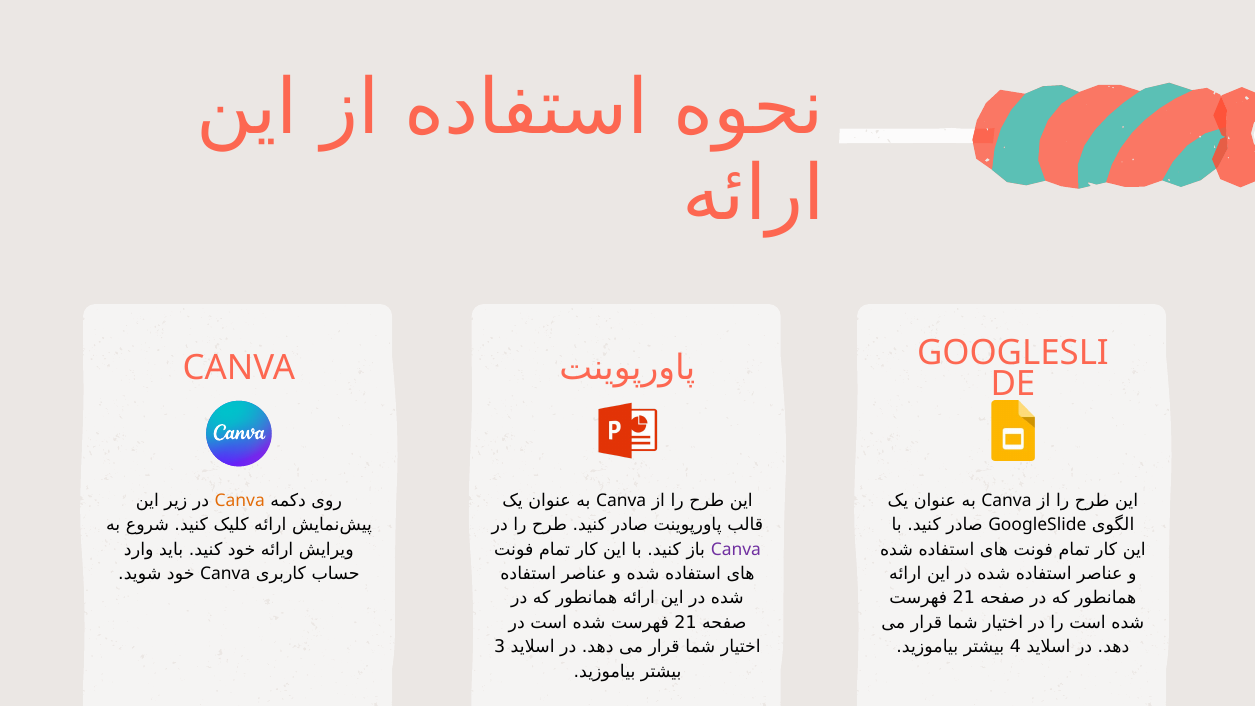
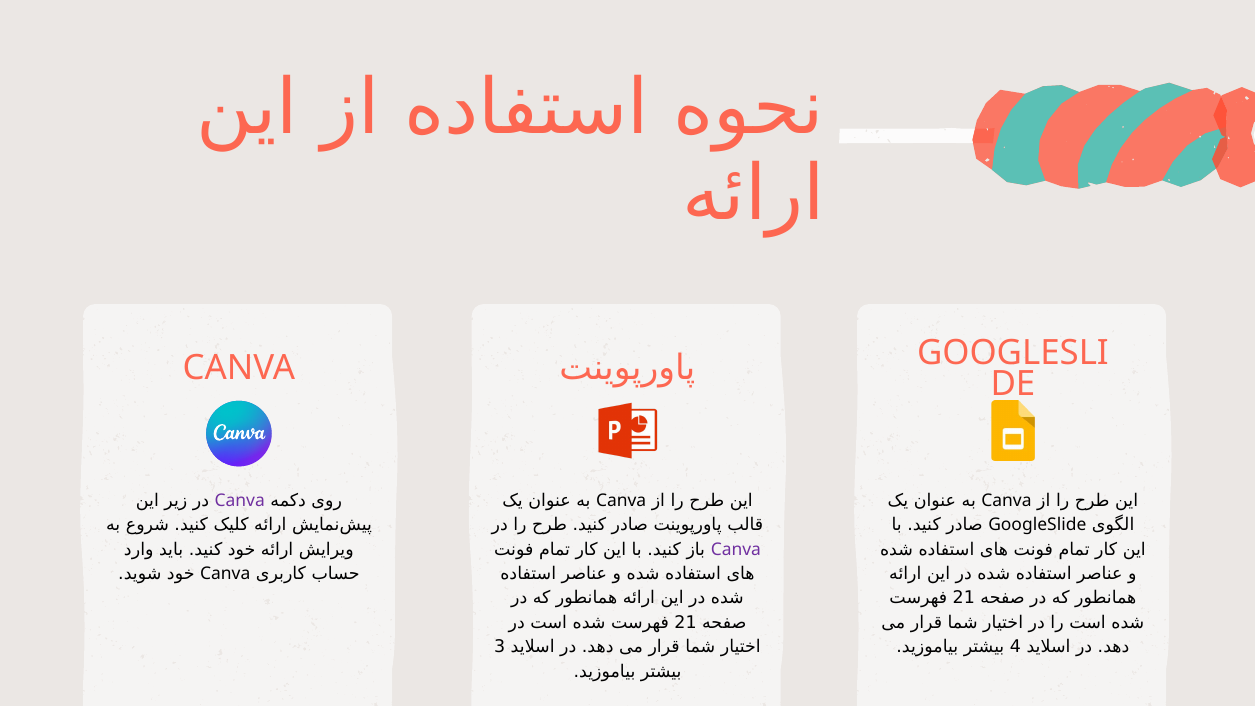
Canva at (240, 500) colour: orange -> purple
